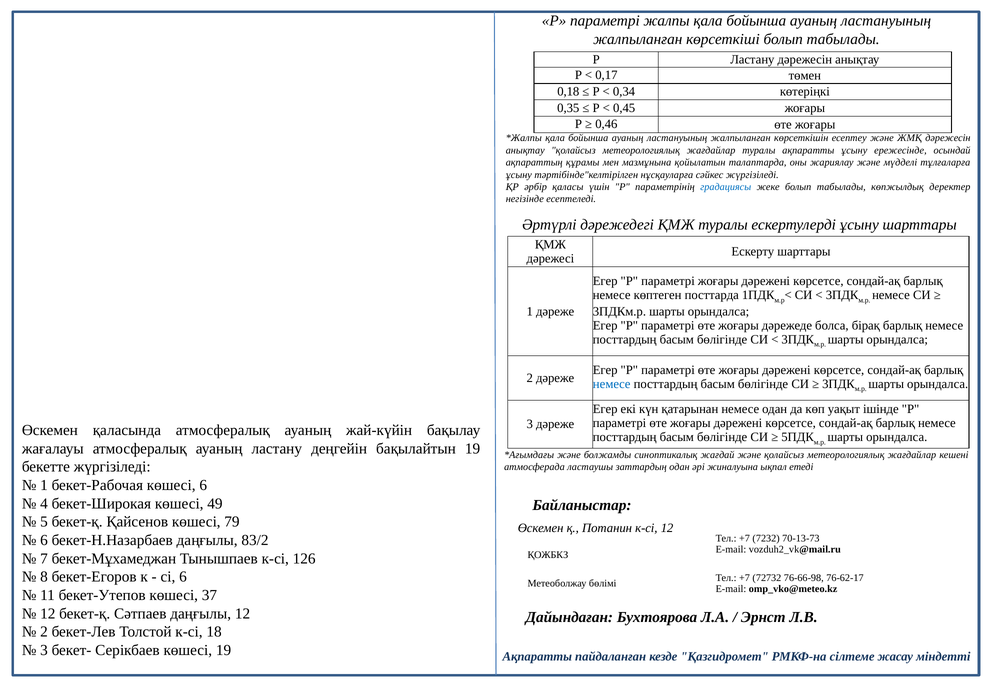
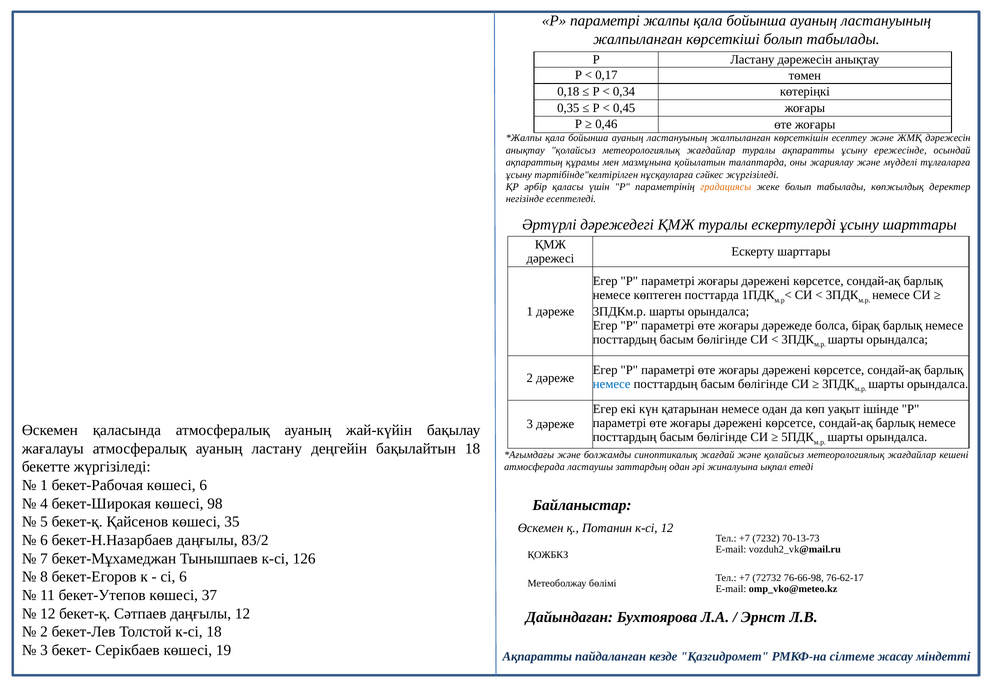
градациясы colour: blue -> orange
бақылайтын 19: 19 -> 18
49: 49 -> 98
79: 79 -> 35
